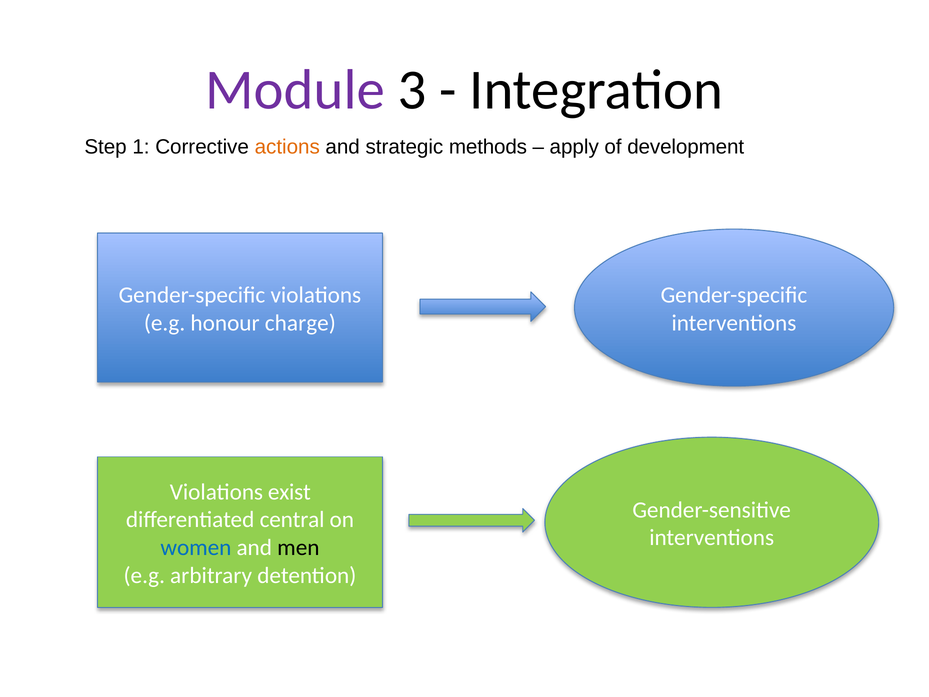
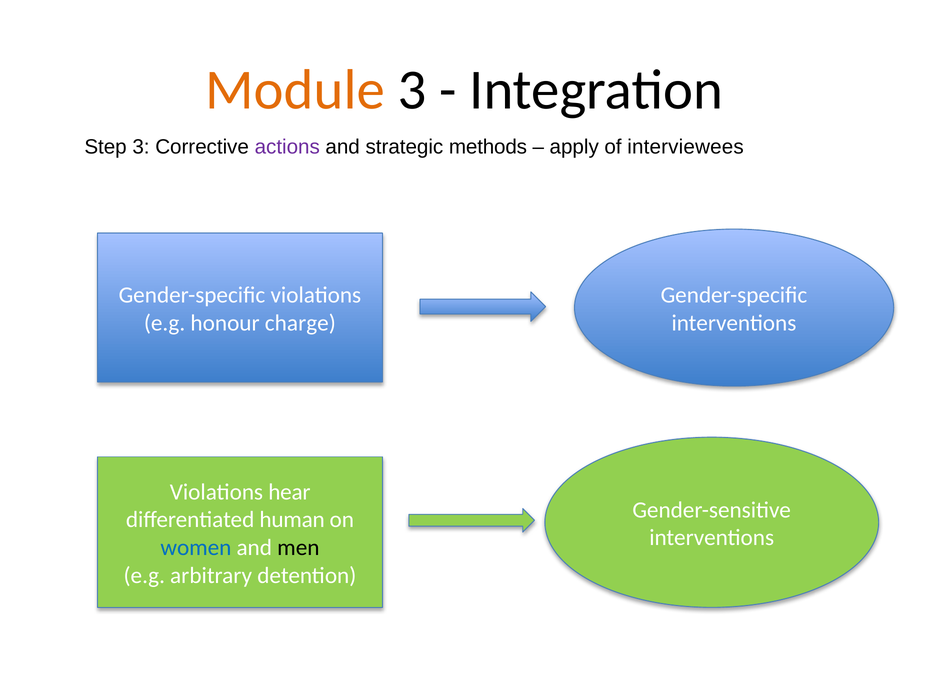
Module colour: purple -> orange
Step 1: 1 -> 3
actions colour: orange -> purple
development: development -> interviewees
exist: exist -> hear
central: central -> human
